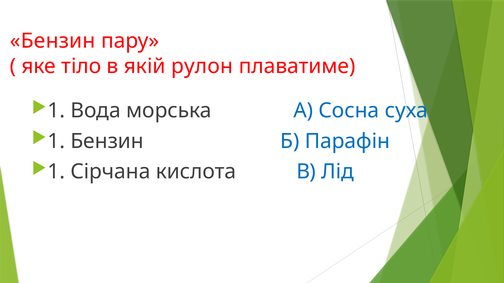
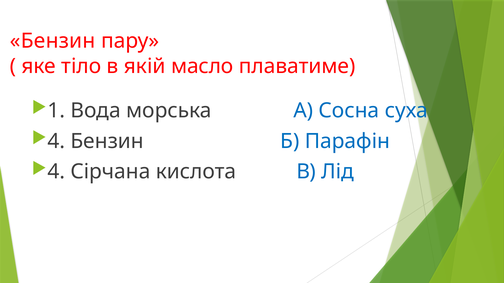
рулон: рулон -> масло
1 at (56, 141): 1 -> 4
1 at (56, 172): 1 -> 4
